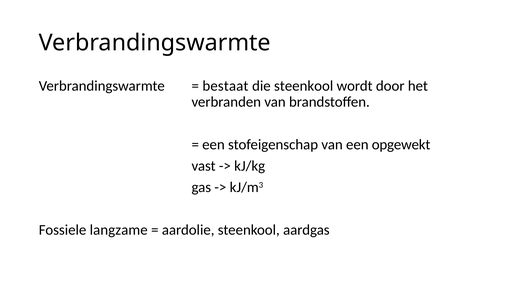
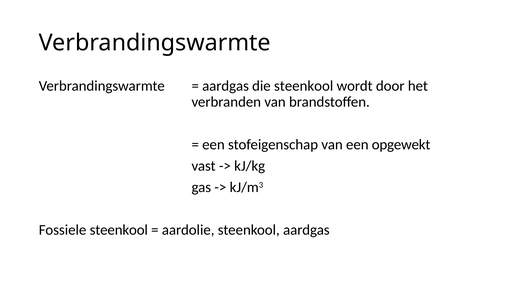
bestaat at (225, 86): bestaat -> aardgas
Fossiele langzame: langzame -> steenkool
